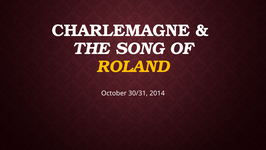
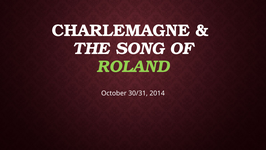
ROLAND colour: yellow -> light green
